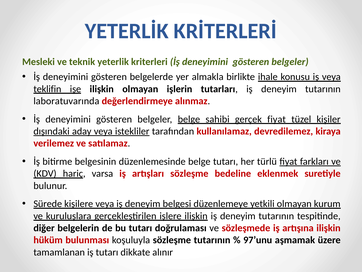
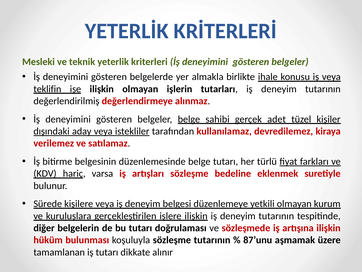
laboratuvarında: laboratuvarında -> değerlendirilmiş
gerçek fiyat: fiyat -> adet
97’unu: 97’unu -> 87’unu
